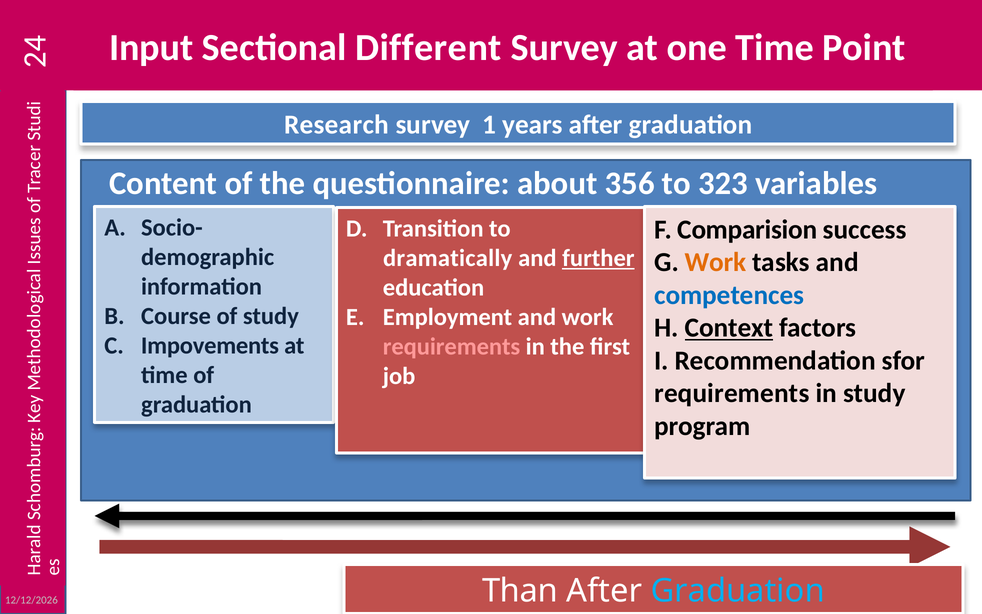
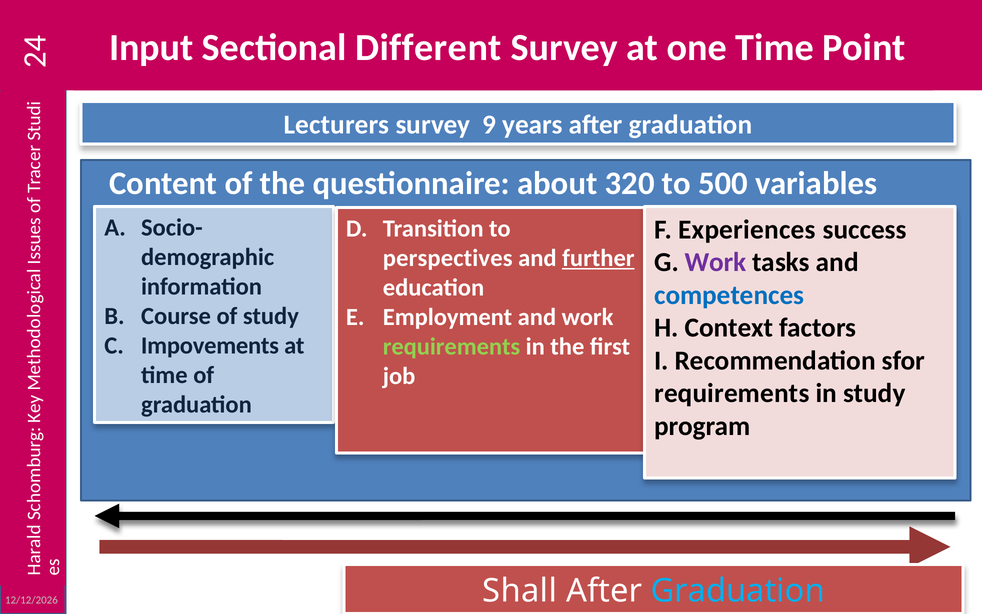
Research: Research -> Lecturers
1: 1 -> 9
356: 356 -> 320
323: 323 -> 500
Comparision: Comparision -> Experiences
dramatically: dramatically -> perspectives
Work at (716, 262) colour: orange -> purple
Context underline: present -> none
requirements at (452, 347) colour: pink -> light green
Than: Than -> Shall
